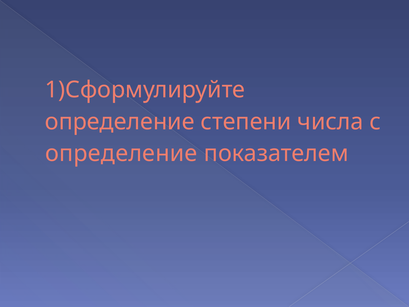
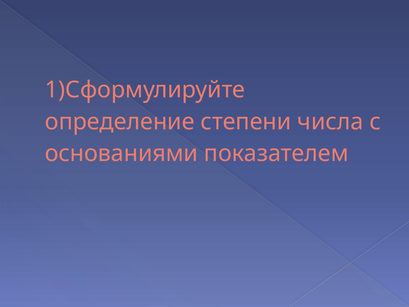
определение at (121, 153): определение -> основаниями
